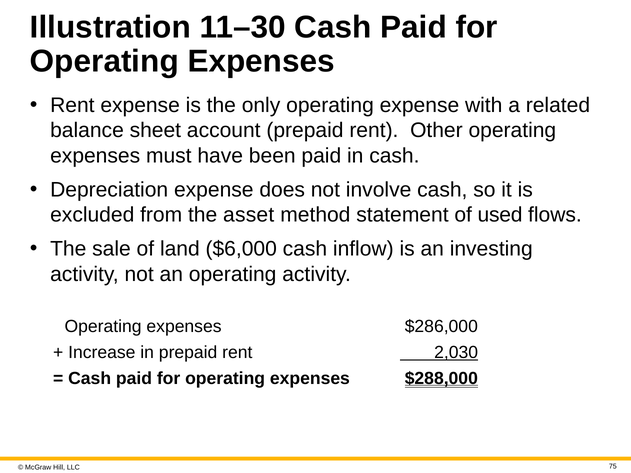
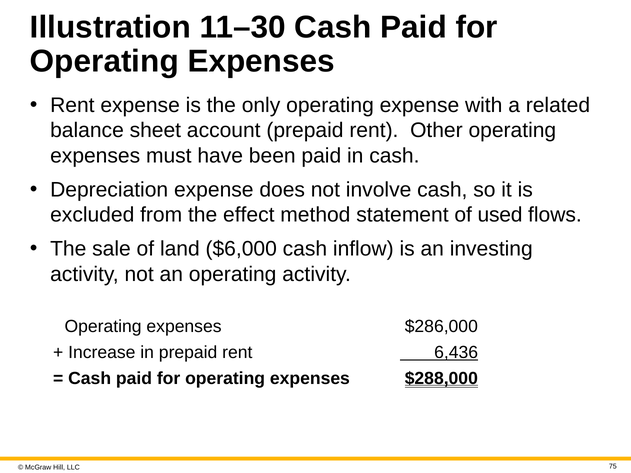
asset: asset -> effect
2,030: 2,030 -> 6,436
